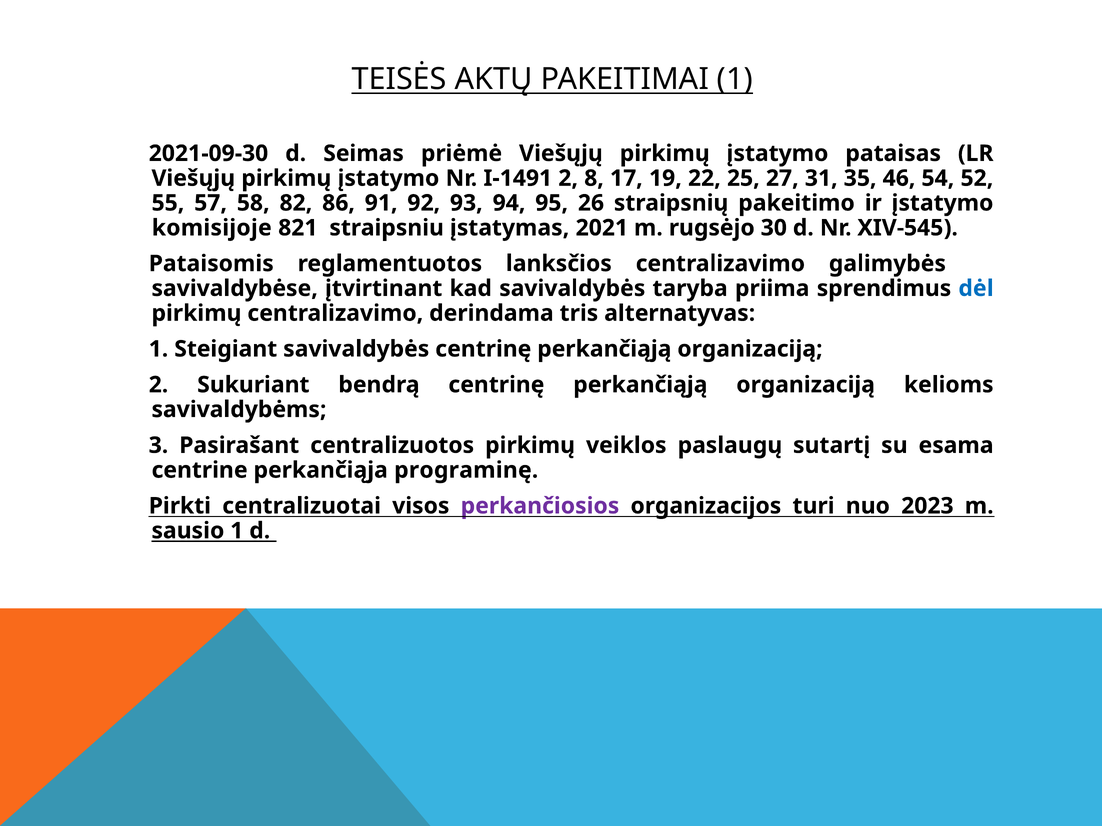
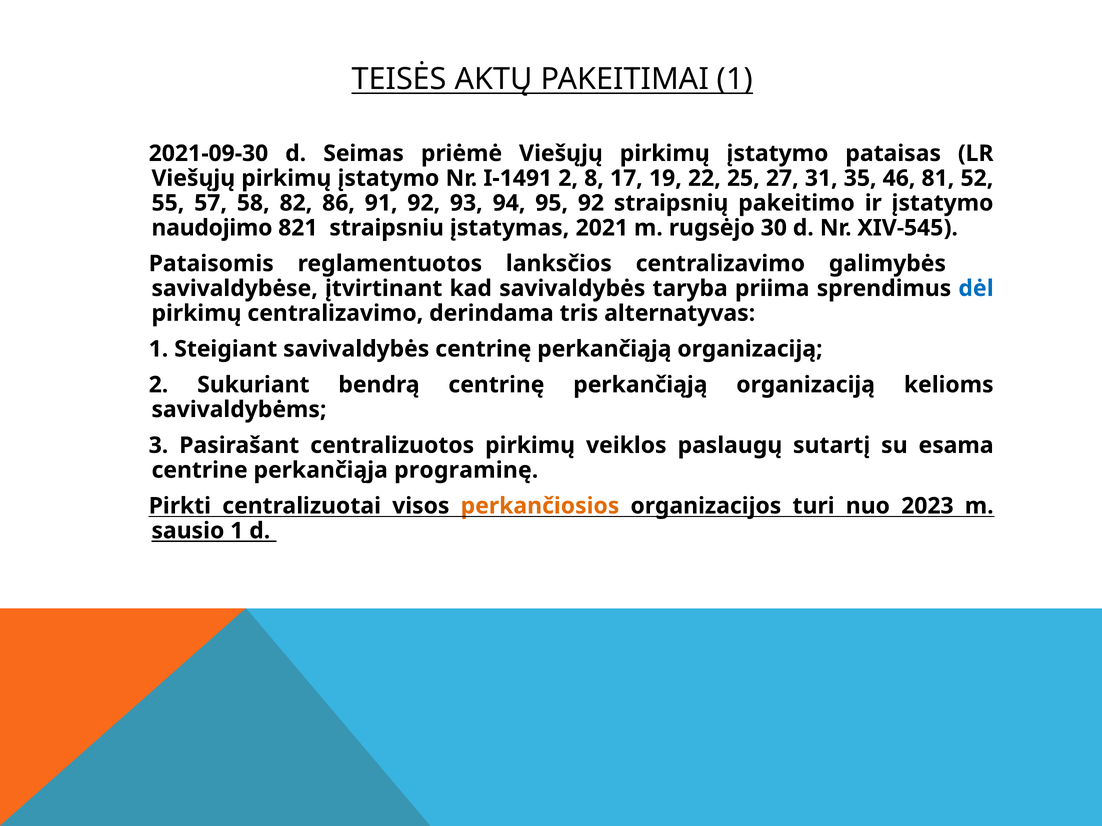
54: 54 -> 81
95 26: 26 -> 92
komisijoje: komisijoje -> naudojimo
perkančiosios colour: purple -> orange
